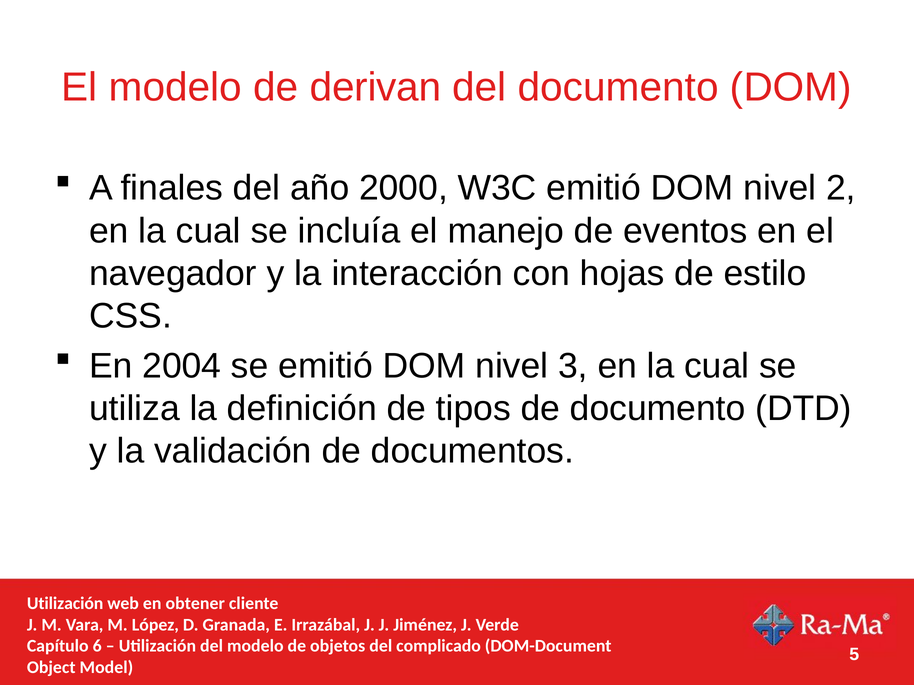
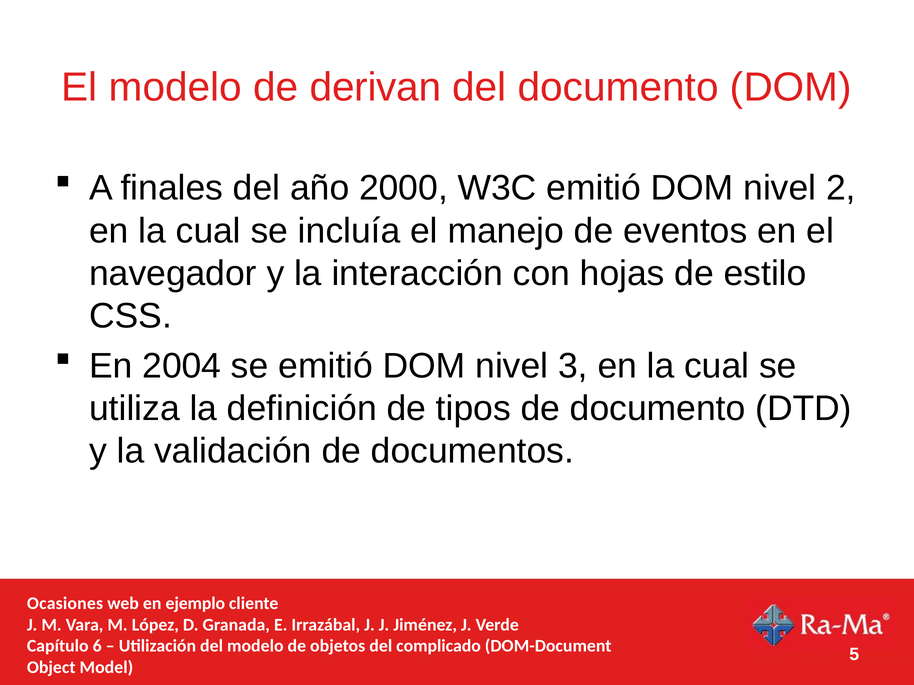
Utilización at (65, 604): Utilización -> Ocasiones
obtener: obtener -> ejemplo
